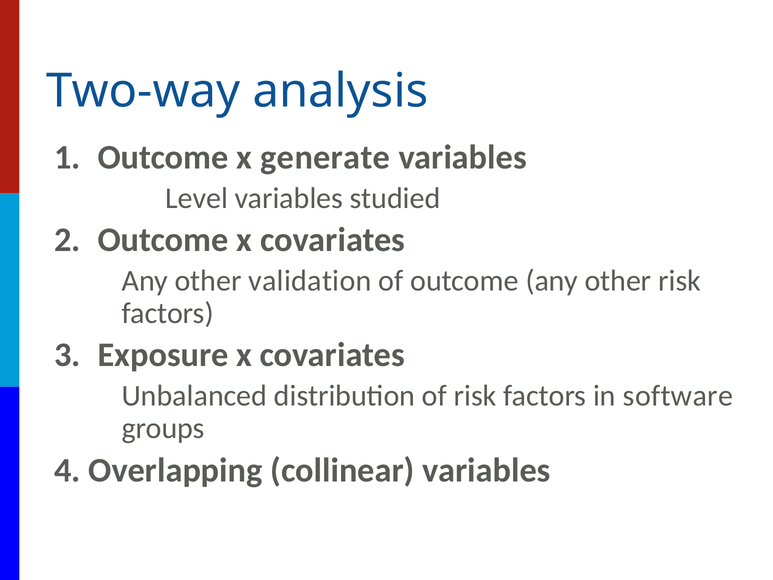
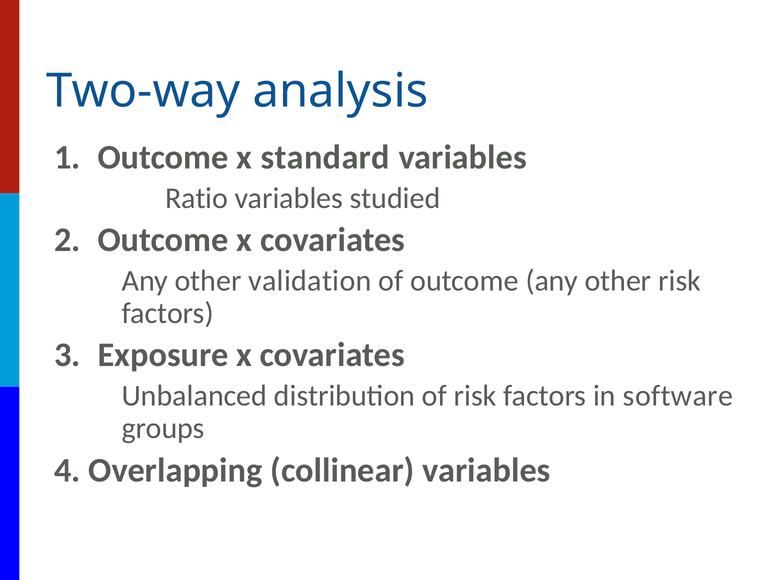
generate: generate -> standard
Level: Level -> Ratio
